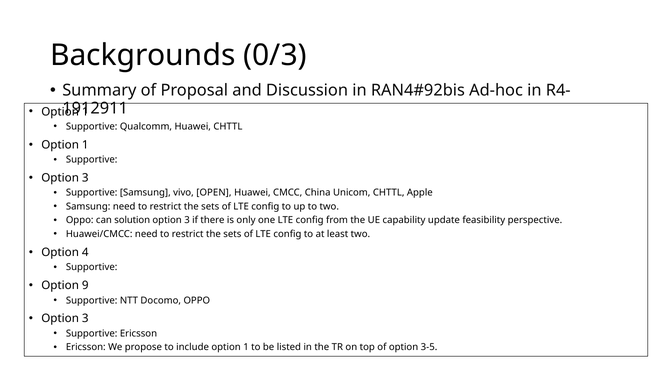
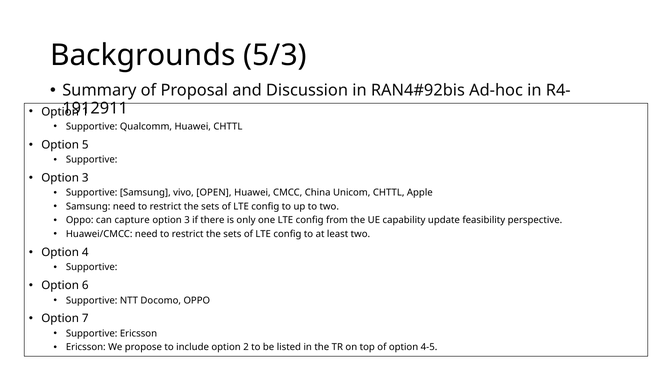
0/3: 0/3 -> 5/3
1 at (85, 145): 1 -> 5
solution: solution -> capture
9: 9 -> 6
3 at (85, 319): 3 -> 7
include option 1: 1 -> 2
3-5: 3-5 -> 4-5
